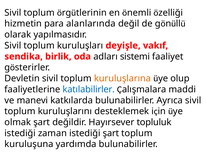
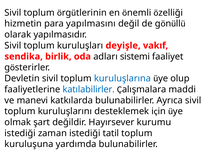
alanlarında: alanlarında -> yapılmasını
kuruluşlarına colour: orange -> blue
topluluk: topluluk -> kurumu
istediği şart: şart -> tatil
